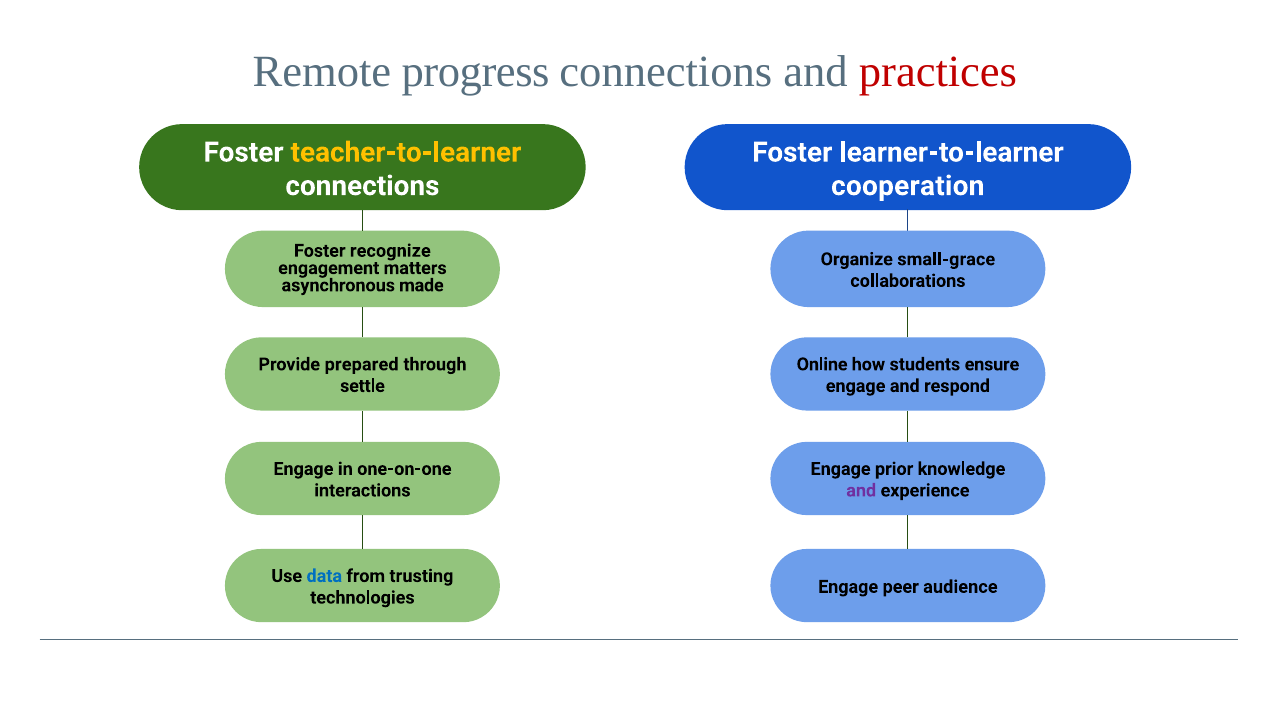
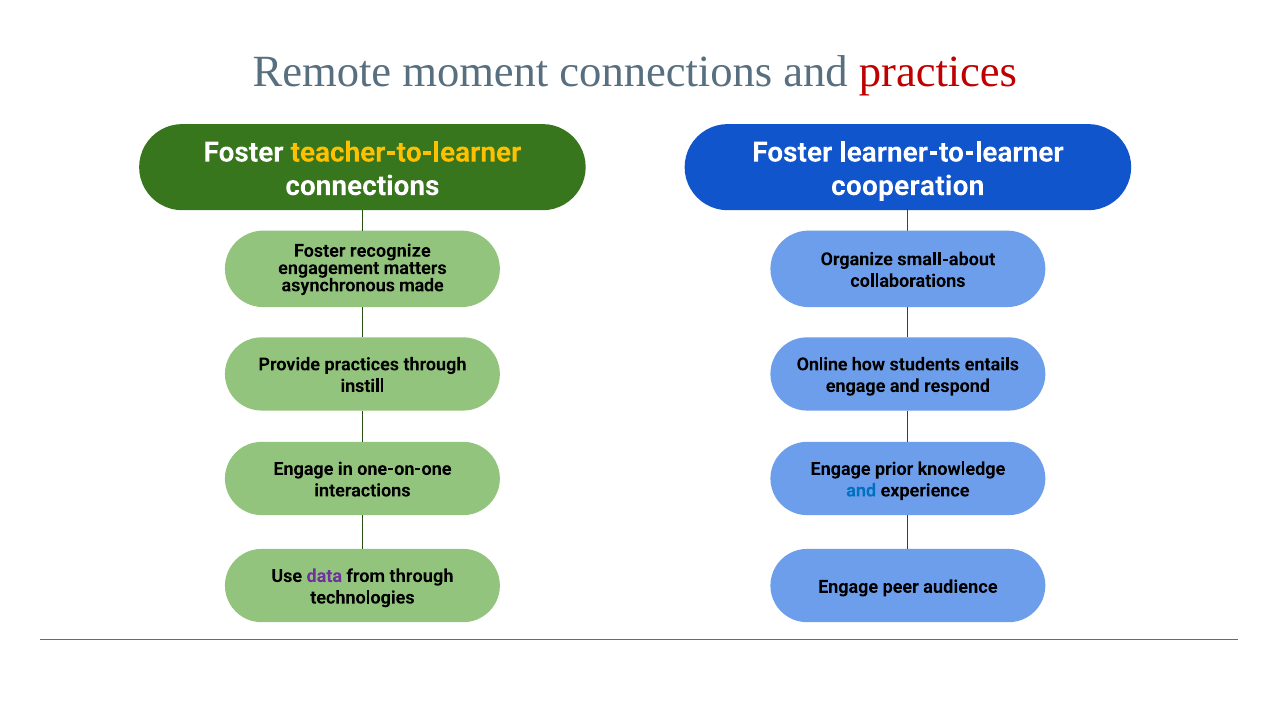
progress: progress -> moment
small-grace: small-grace -> small-about
Provide prepared: prepared -> practices
ensure: ensure -> entails
settle: settle -> instill
and at (861, 490) colour: purple -> blue
data colour: blue -> purple
from trusting: trusting -> through
